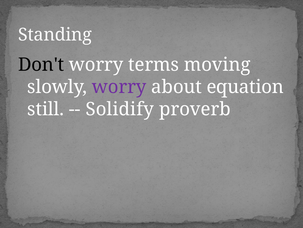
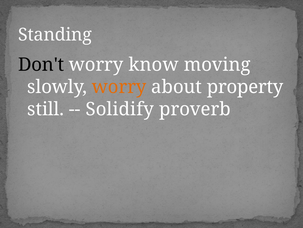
terms: terms -> know
worry at (119, 87) colour: purple -> orange
equation: equation -> property
